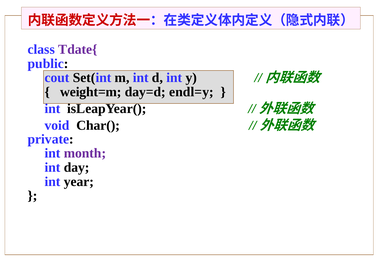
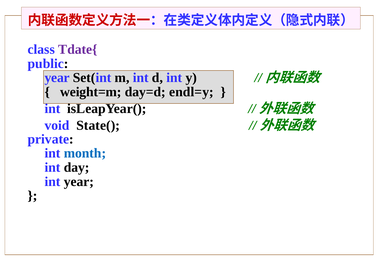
cout at (57, 78): cout -> year
Char(: Char( -> State(
month colour: purple -> blue
